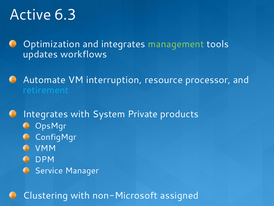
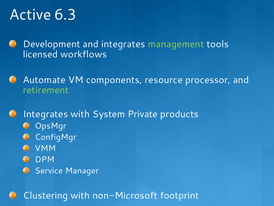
Optimization: Optimization -> Development
updates: updates -> licensed
interruption: interruption -> components
retirement colour: light blue -> light green
assigned: assigned -> footprint
